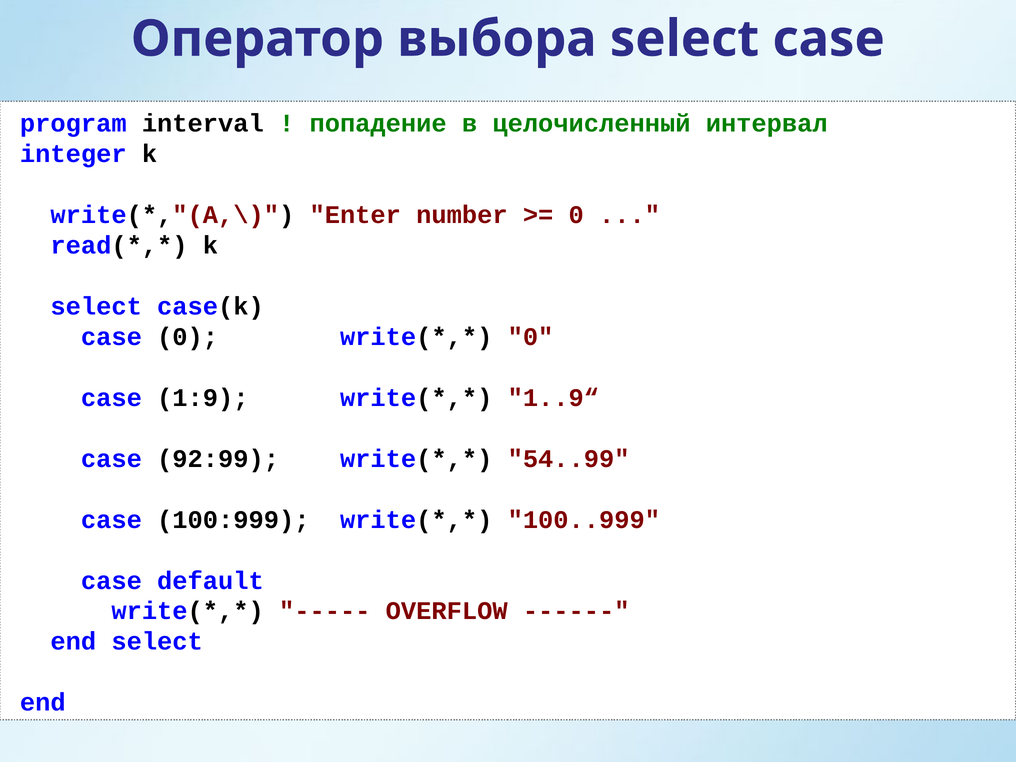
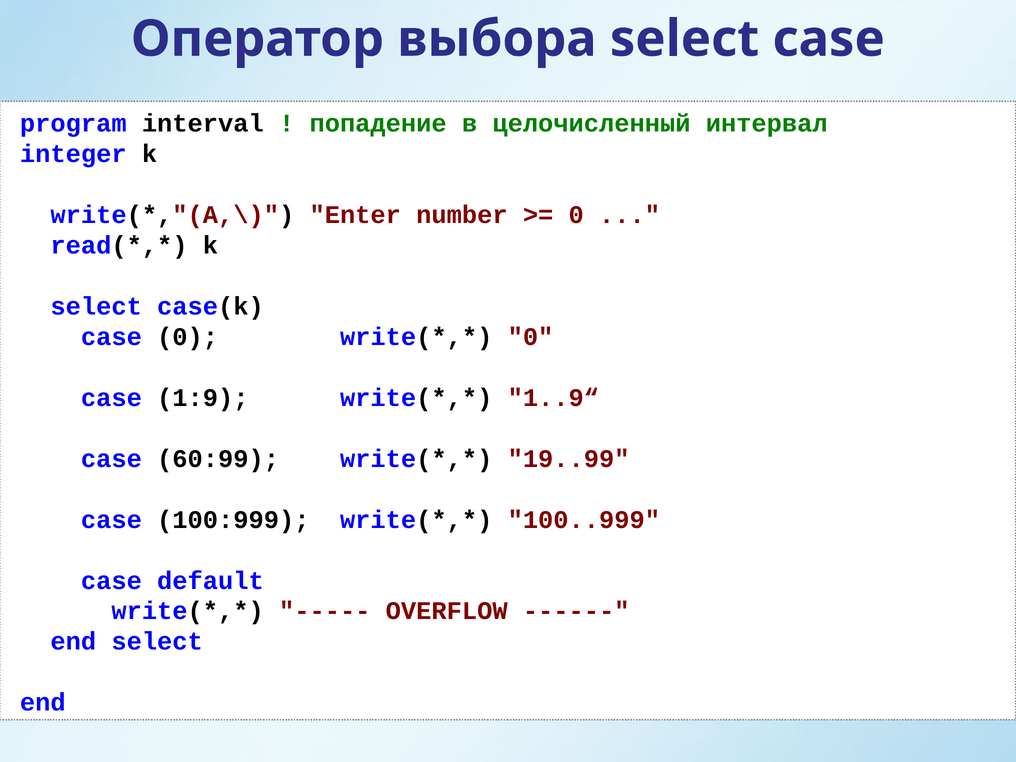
92:99: 92:99 -> 60:99
54..99: 54..99 -> 19..99
